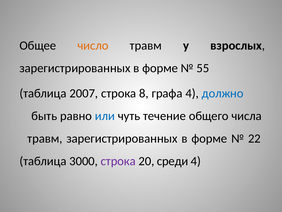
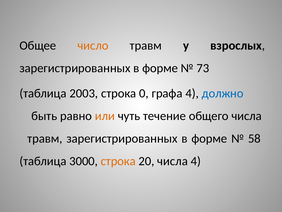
55: 55 -> 73
2007: 2007 -> 2003
8: 8 -> 0
или colour: blue -> orange
22: 22 -> 58
строка at (118, 161) colour: purple -> orange
20 среди: среди -> числа
